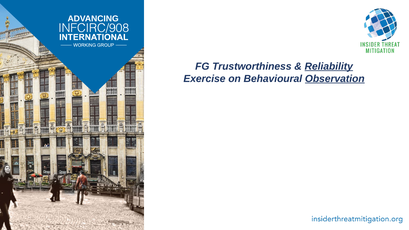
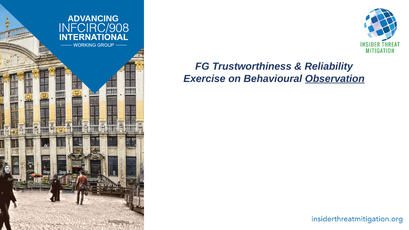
Reliability underline: present -> none
